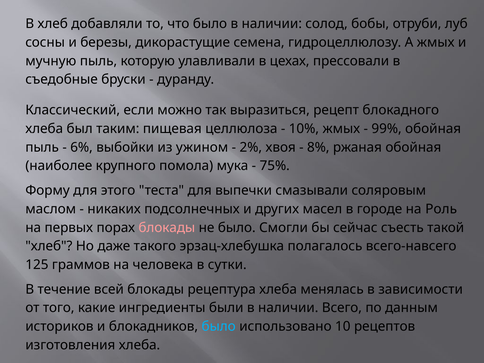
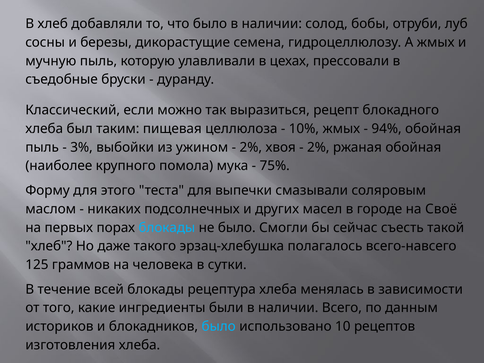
99%: 99% -> 94%
6%: 6% -> 3%
8% at (318, 147): 8% -> 2%
Роль: Роль -> Своё
блокады at (167, 228) colour: pink -> light blue
